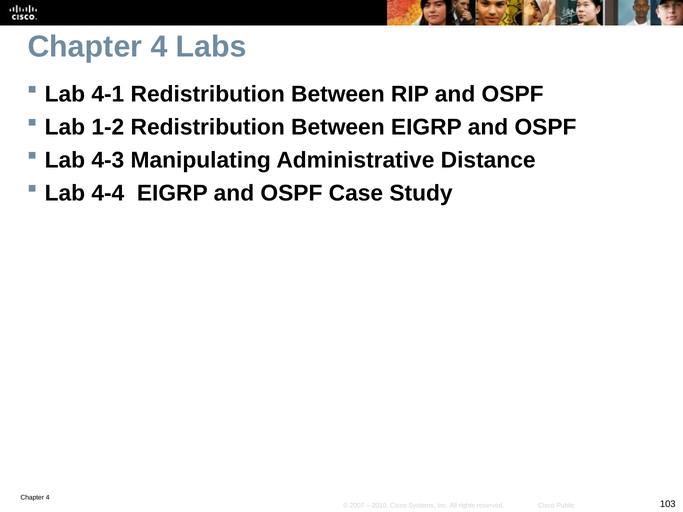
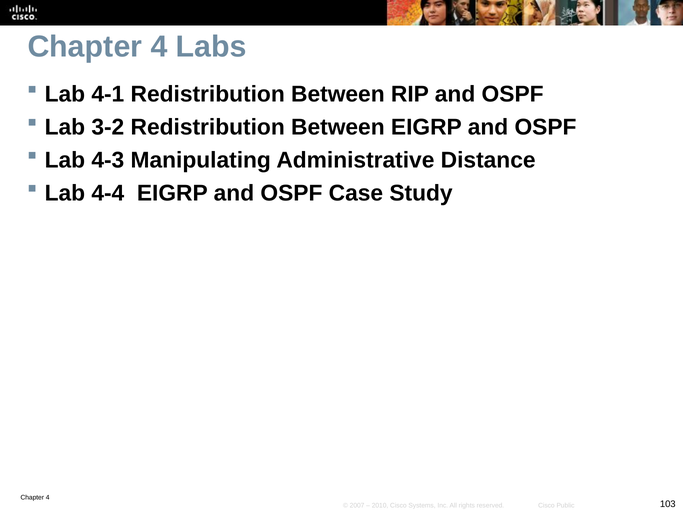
1-2: 1-2 -> 3-2
